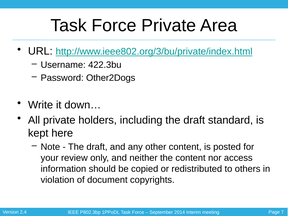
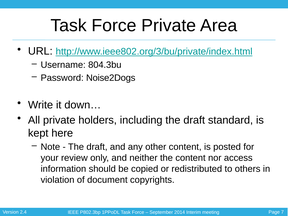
422.3bu: 422.3bu -> 804.3bu
Other2Dogs: Other2Dogs -> Noise2Dogs
